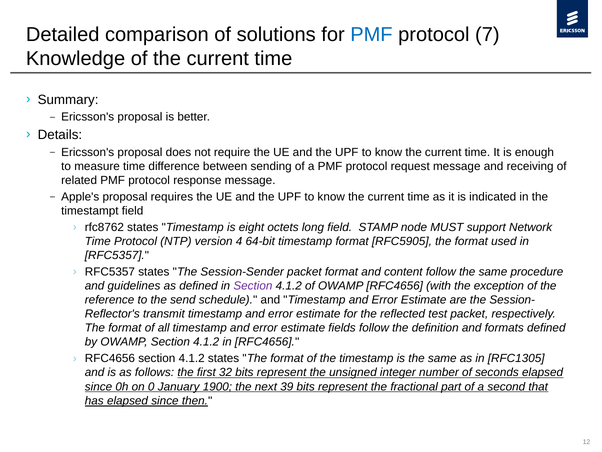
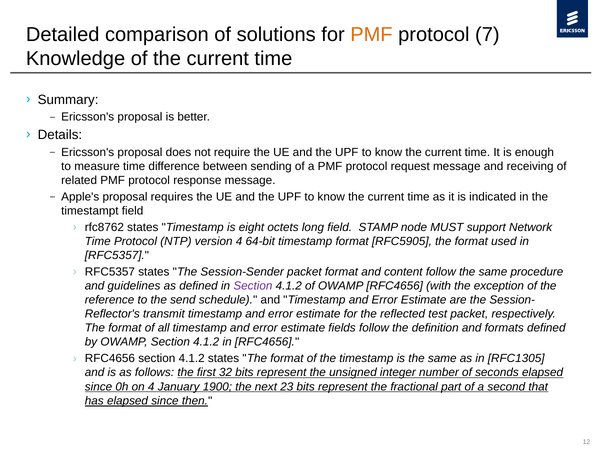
PMF at (371, 35) colour: blue -> orange
on 0: 0 -> 4
39: 39 -> 23
